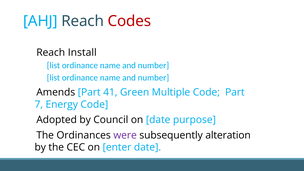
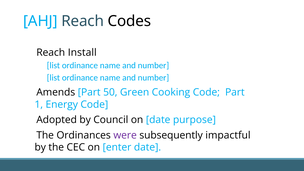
Codes colour: red -> black
41: 41 -> 50
Multiple: Multiple -> Cooking
7: 7 -> 1
alteration: alteration -> impactful
